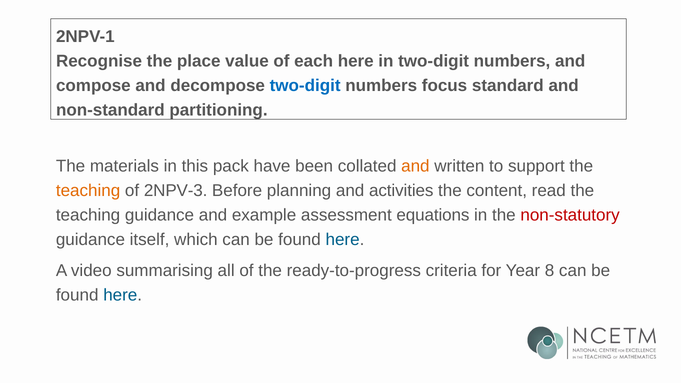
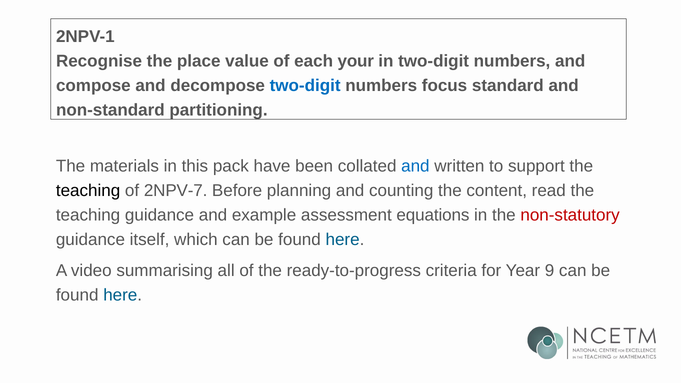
each here: here -> your
and at (415, 166) colour: orange -> blue
teaching at (88, 191) colour: orange -> black
2NPV-3: 2NPV-3 -> 2NPV-7
activities: activities -> counting
8: 8 -> 9
